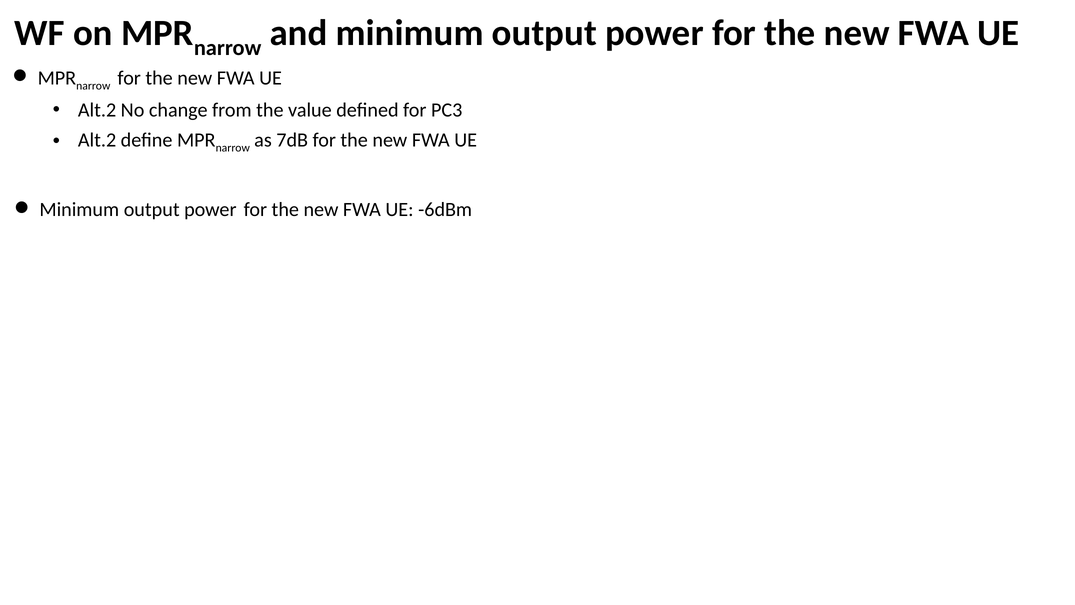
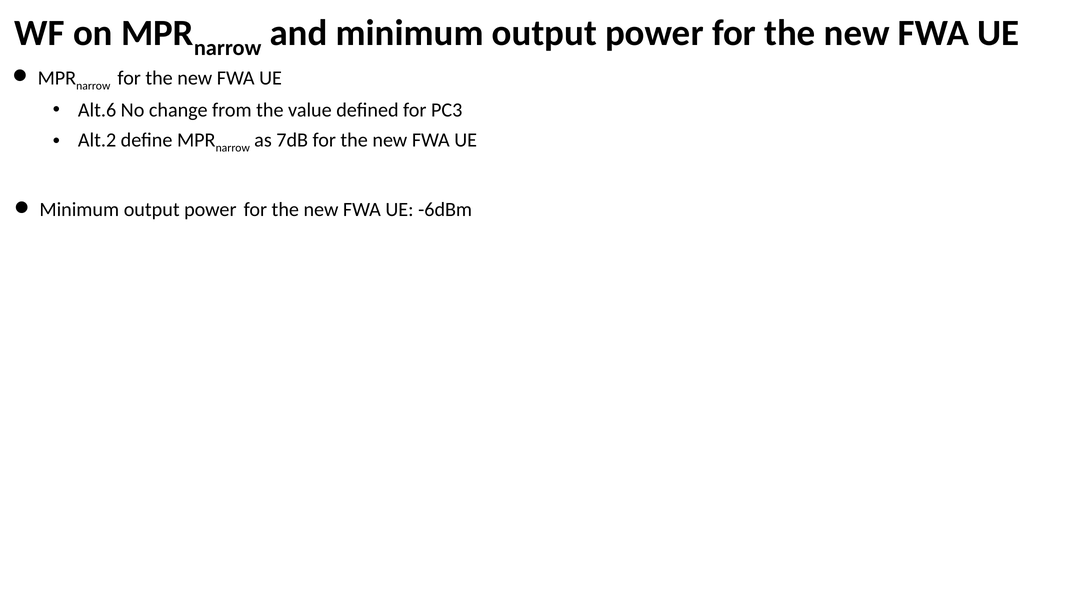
Alt.2 at (97, 110): Alt.2 -> Alt.6
